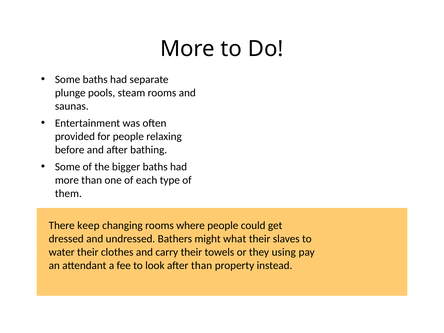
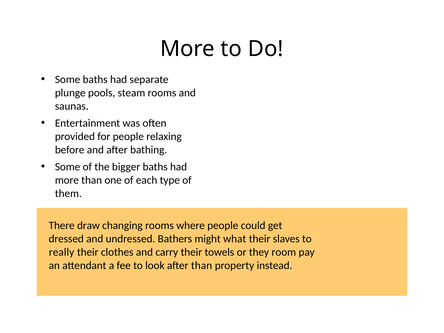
keep: keep -> draw
water: water -> really
using: using -> room
